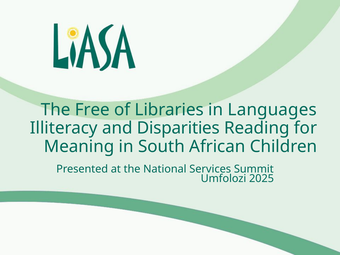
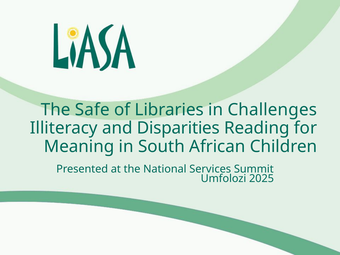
Free: Free -> Safe
Languages: Languages -> Challenges
